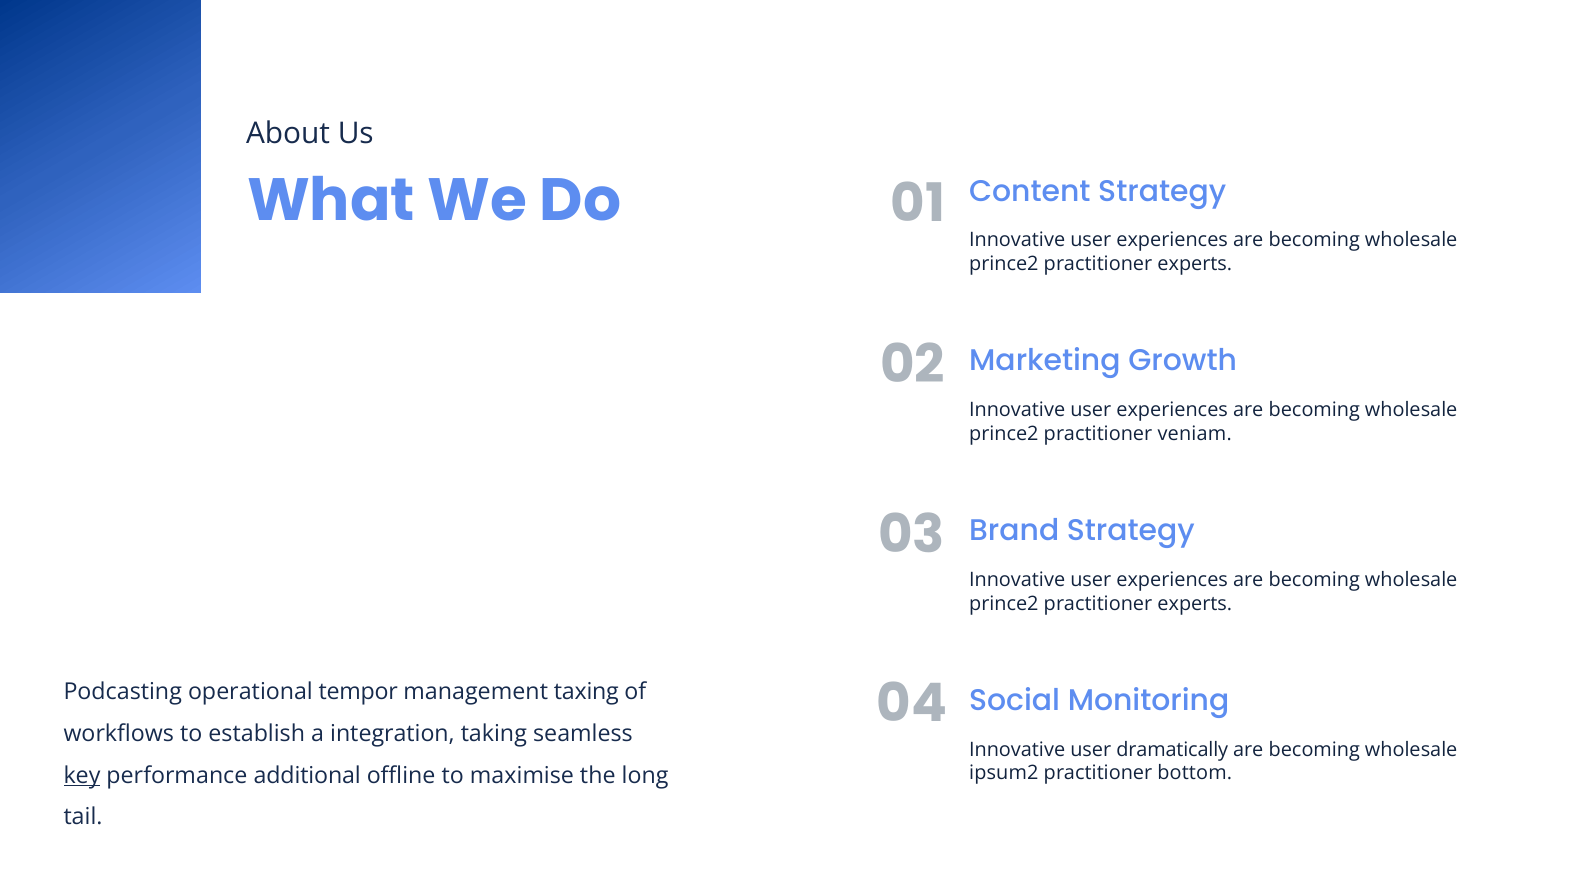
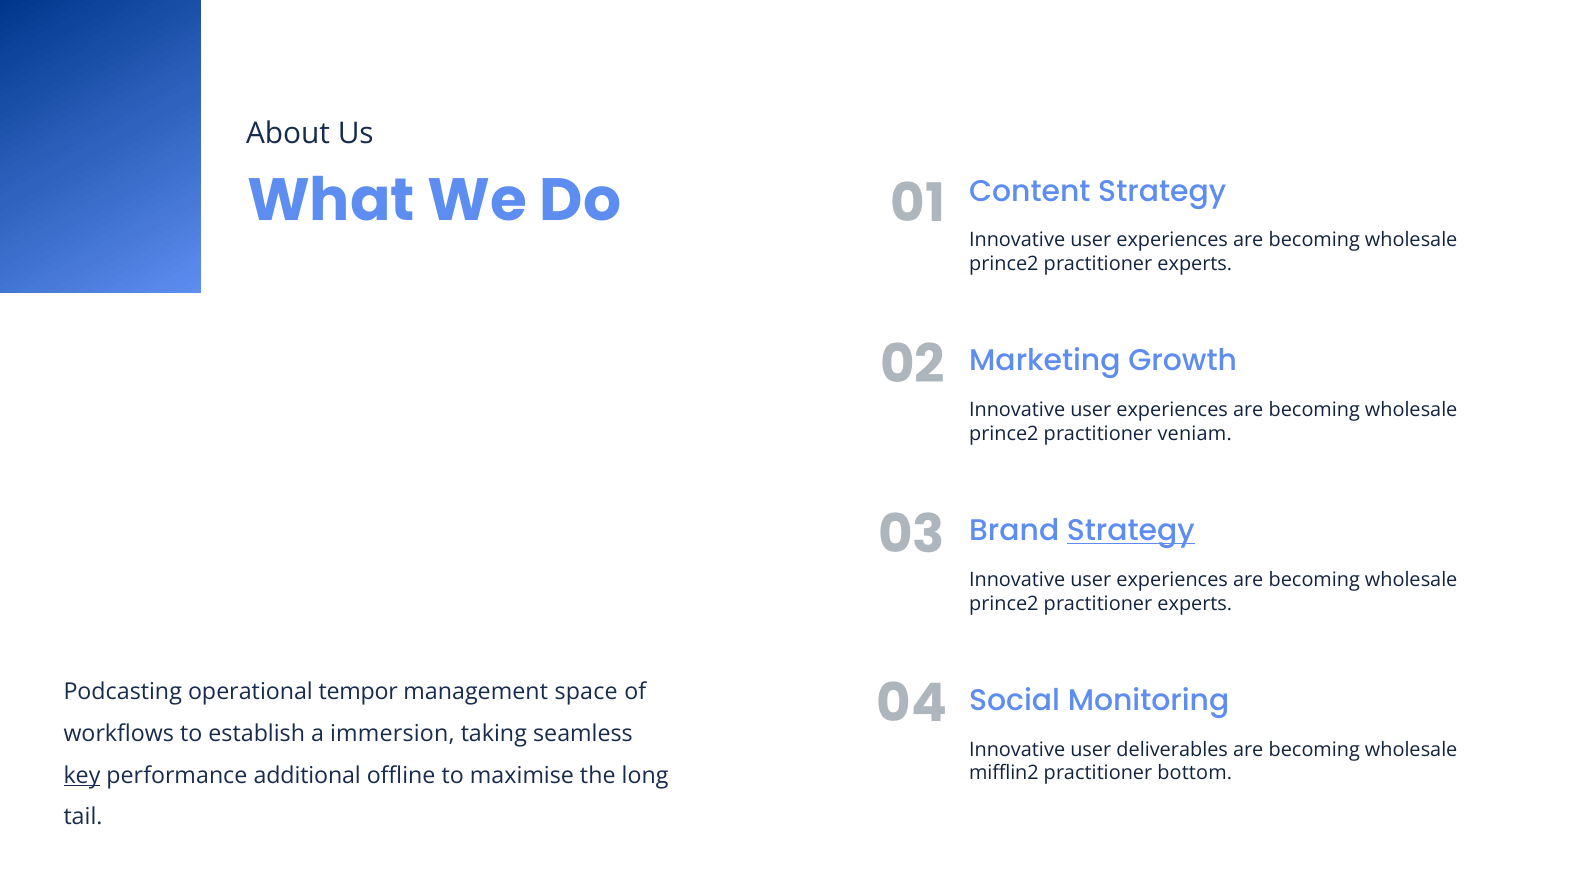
Strategy at (1131, 531) underline: none -> present
taxing: taxing -> space
integration: integration -> immersion
dramatically: dramatically -> deliverables
ipsum2: ipsum2 -> mifflin2
